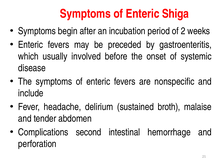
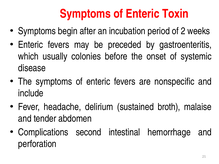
Shiga: Shiga -> Toxin
involved: involved -> colonies
